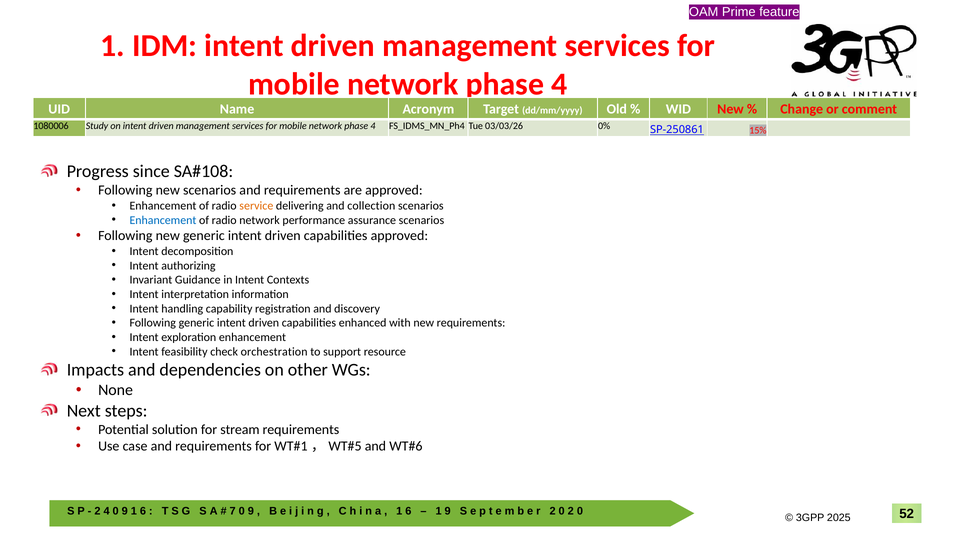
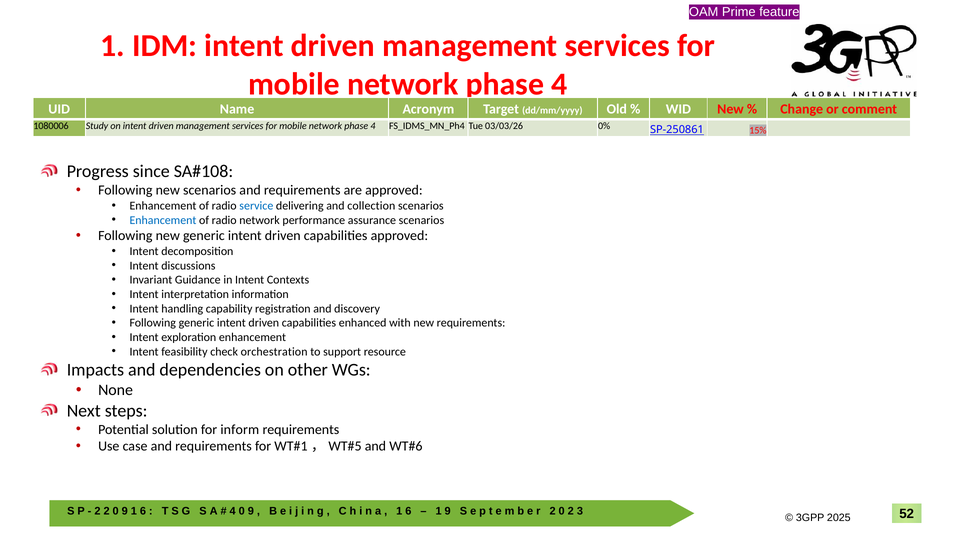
service colour: orange -> blue
authorizing: authorizing -> discussions
stream: stream -> inform
4 at (107, 511): 4 -> 2
7 at (233, 511): 7 -> 4
0 at (580, 511): 0 -> 3
